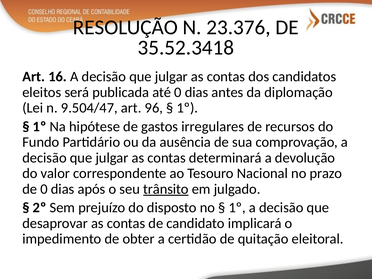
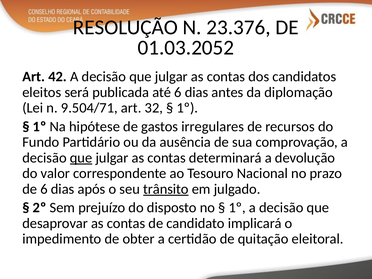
35.52.3418: 35.52.3418 -> 01.03.2052
16: 16 -> 42
até 0: 0 -> 6
9.504/47: 9.504/47 -> 9.504/71
96: 96 -> 32
que at (81, 158) underline: none -> present
de 0: 0 -> 6
